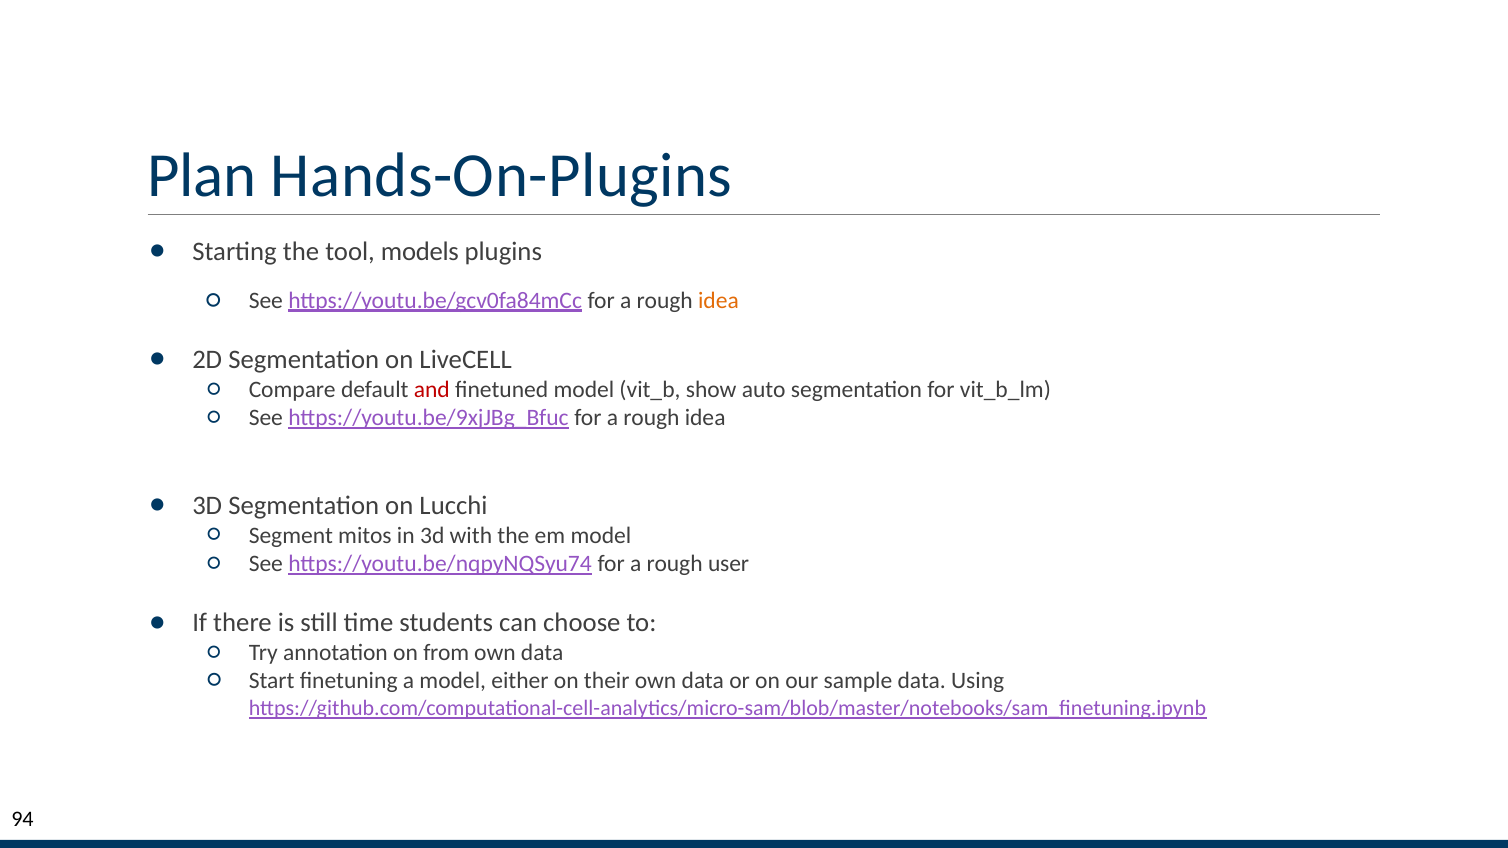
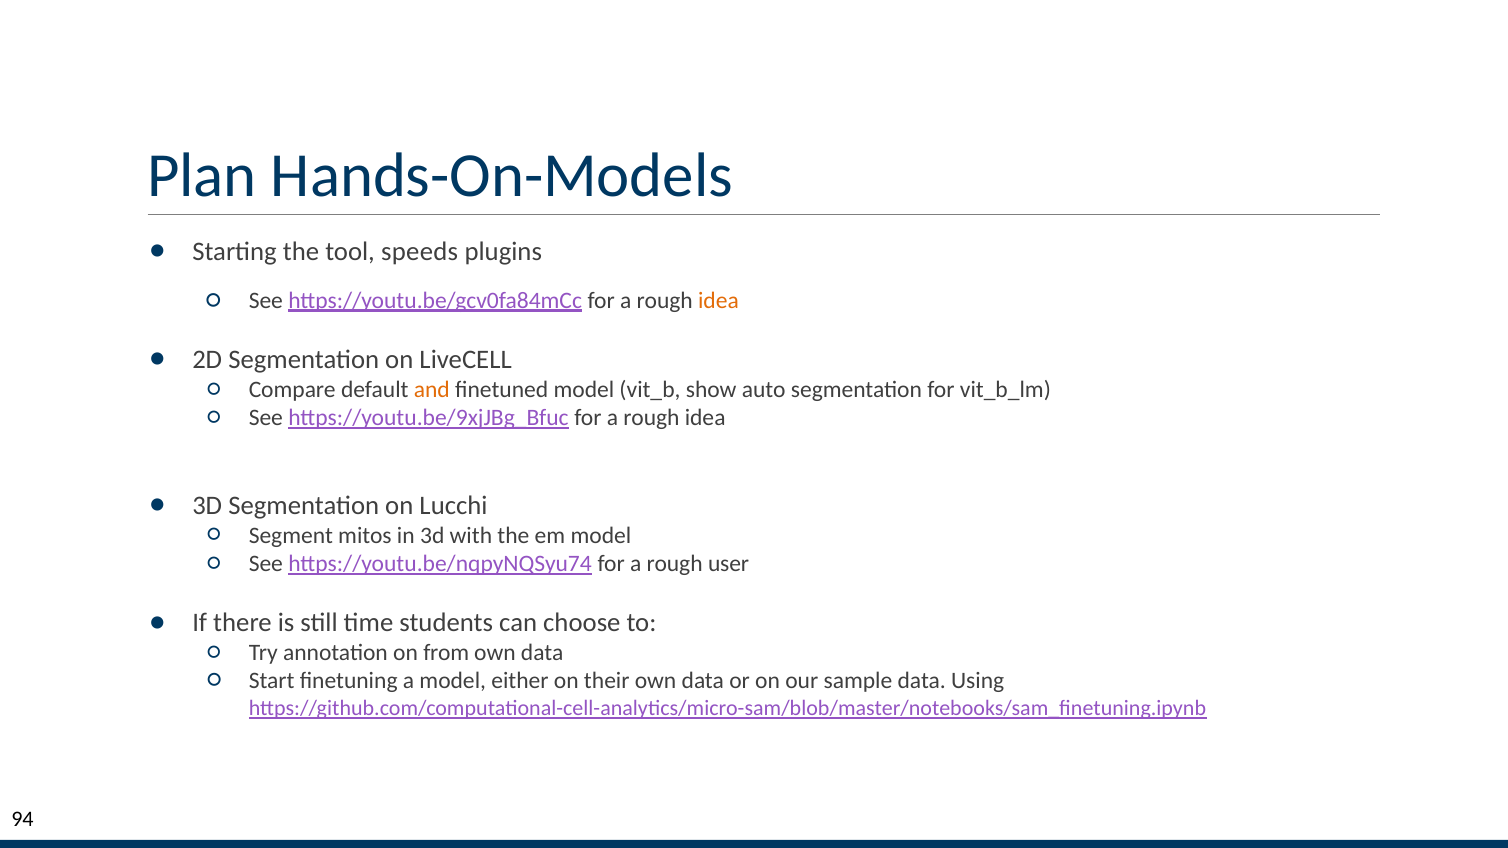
Hands-On-Plugins: Hands-On-Plugins -> Hands-On-Models
models: models -> speeds
and colour: red -> orange
